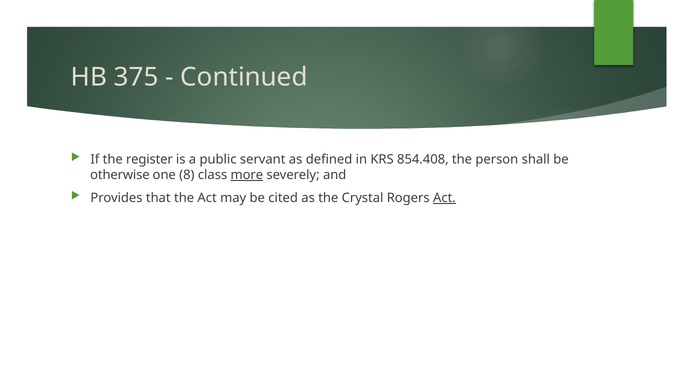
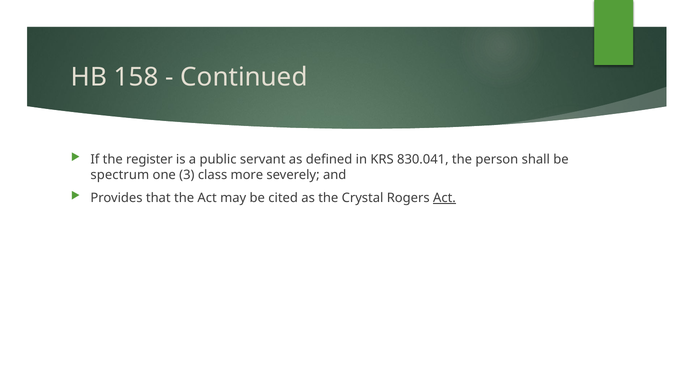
375: 375 -> 158
854.408: 854.408 -> 830.041
otherwise: otherwise -> spectrum
8: 8 -> 3
more underline: present -> none
